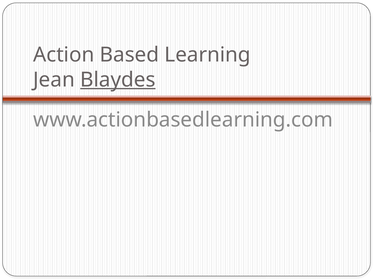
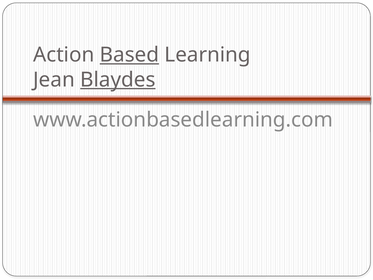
Based underline: none -> present
